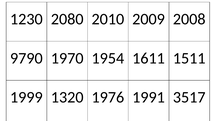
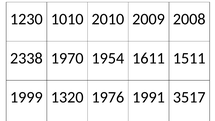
2080: 2080 -> 1010
9790: 9790 -> 2338
